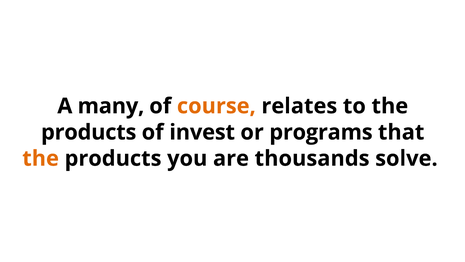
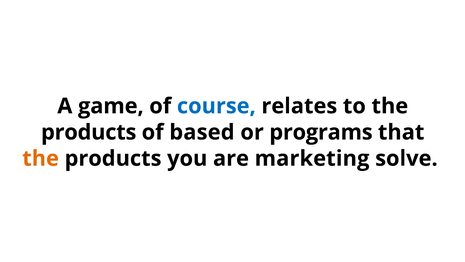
many: many -> game
course colour: orange -> blue
invest: invest -> based
thousands: thousands -> marketing
